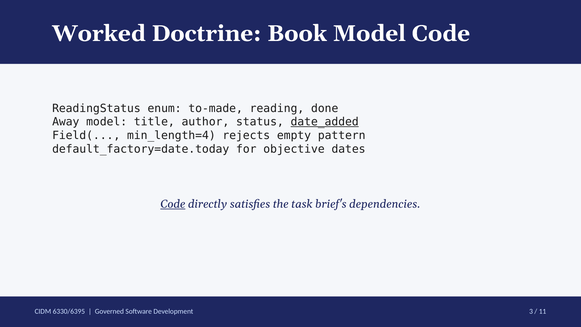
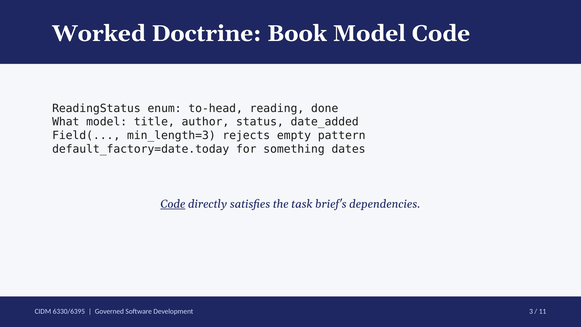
to-made: to-made -> to-head
Away: Away -> What
date_added underline: present -> none
min_length=4: min_length=4 -> min_length=3
objective: objective -> something
